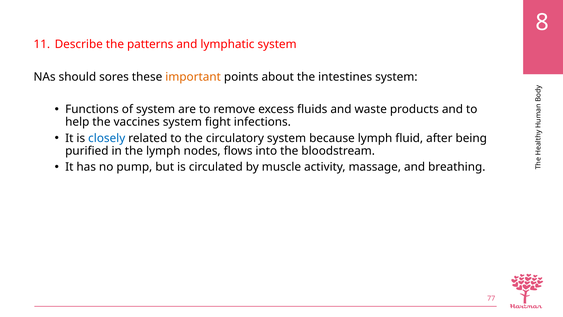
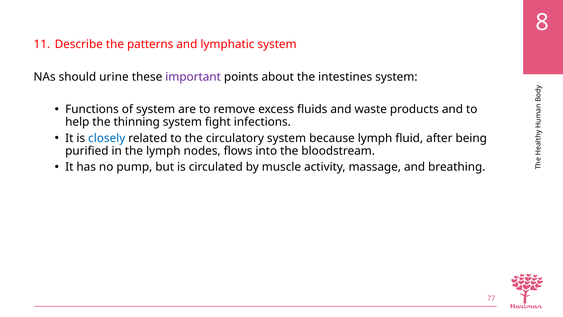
sores: sores -> urine
important colour: orange -> purple
vaccines: vaccines -> thinning
